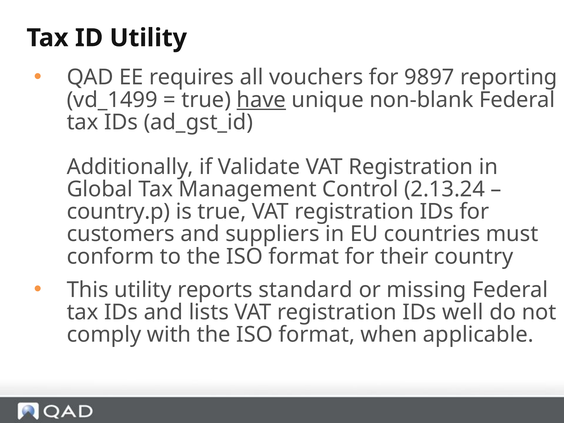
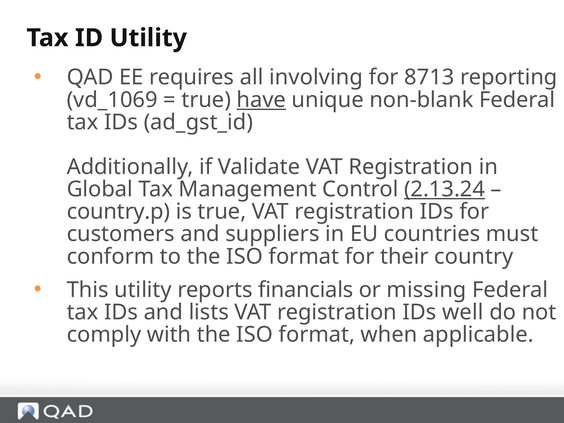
vouchers: vouchers -> involving
9897: 9897 -> 8713
vd_1499: vd_1499 -> vd_1069
2.13.24 underline: none -> present
standard: standard -> financials
